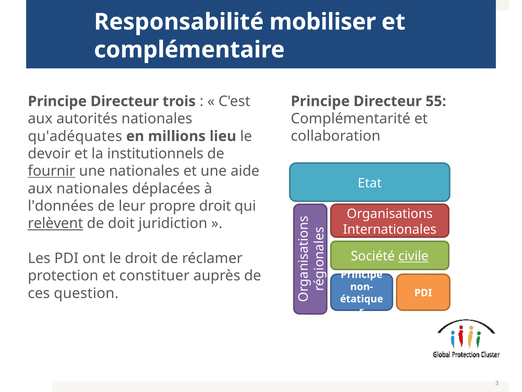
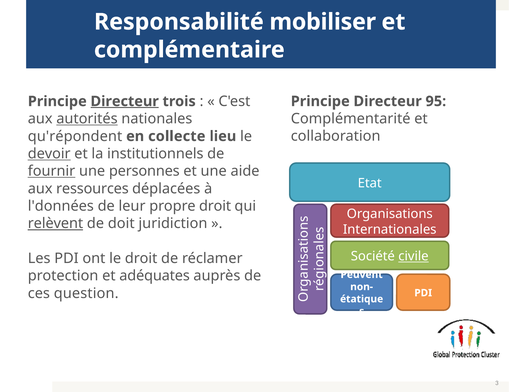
55: 55 -> 95
Directeur at (125, 101) underline: none -> present
autorités underline: none -> present
qu'adéquates: qu'adéquates -> qu'répondent
millions: millions -> collecte
devoir underline: none -> present
une nationales: nationales -> personnes
aux nationales: nationales -> ressources
constituer: constituer -> adéquates
Principe at (362, 274): Principe -> Peuvent
